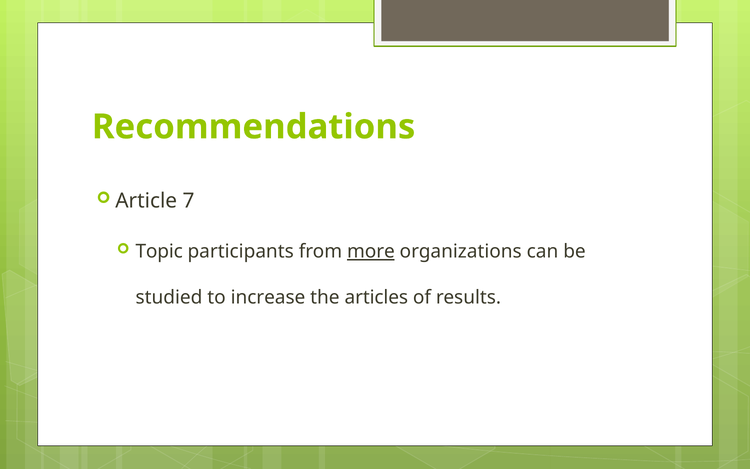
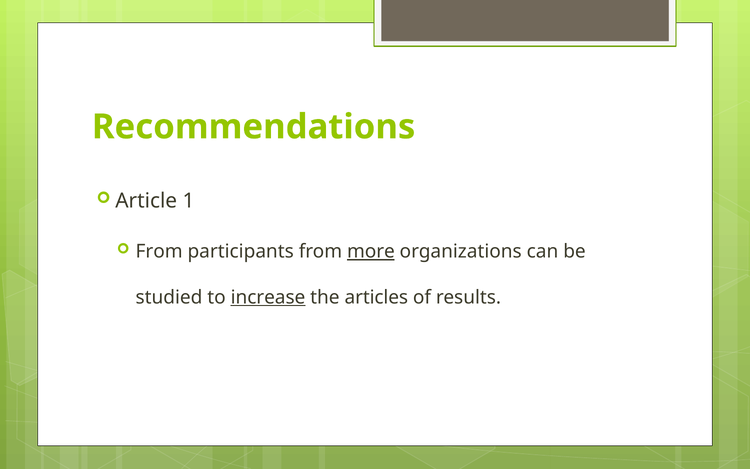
7: 7 -> 1
Topic at (159, 251): Topic -> From
increase underline: none -> present
